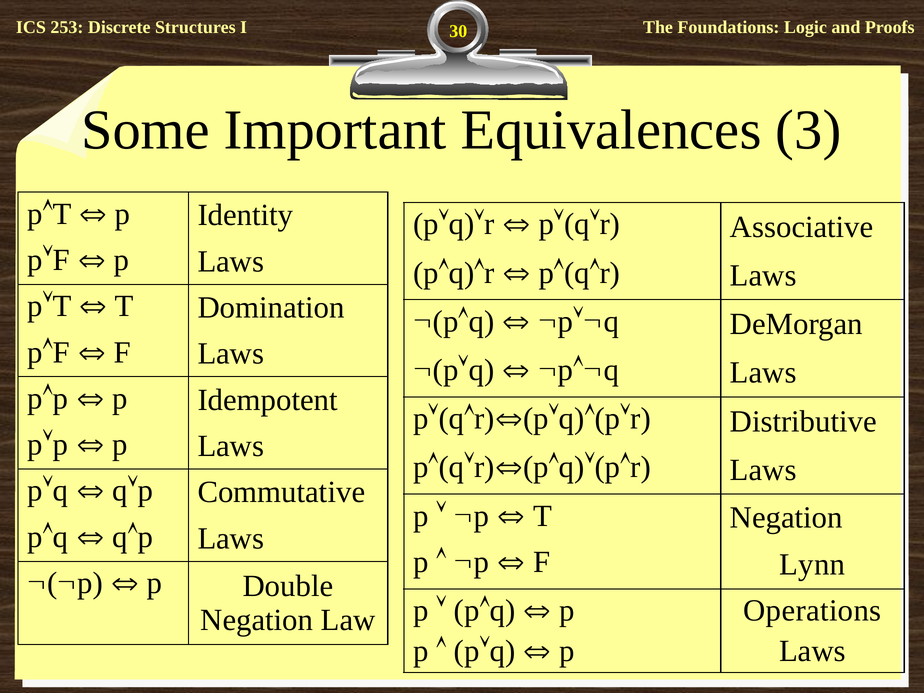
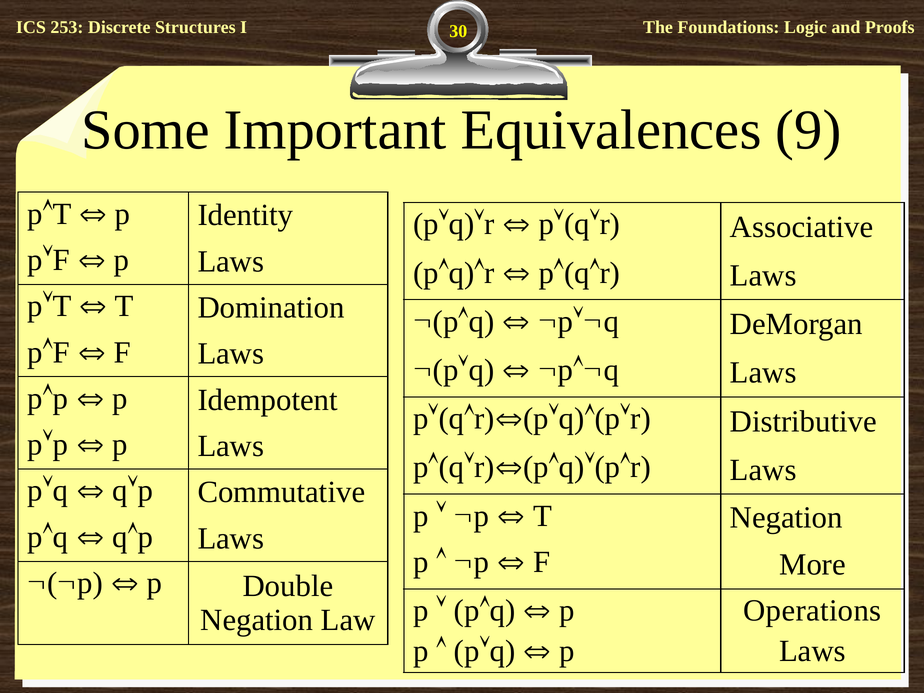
3: 3 -> 9
Lynn: Lynn -> More
